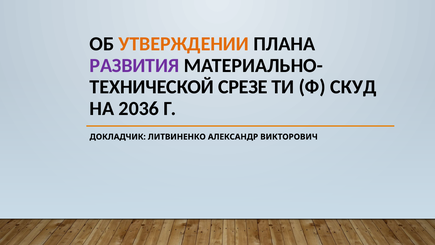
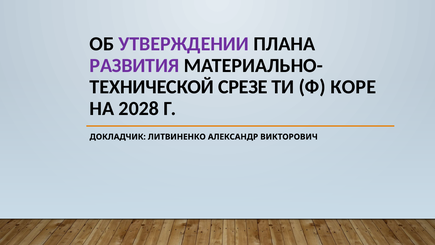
УТВЕРЖДЕНИИ colour: orange -> purple
СКУД: СКУД -> КОРЕ
2036: 2036 -> 2028
